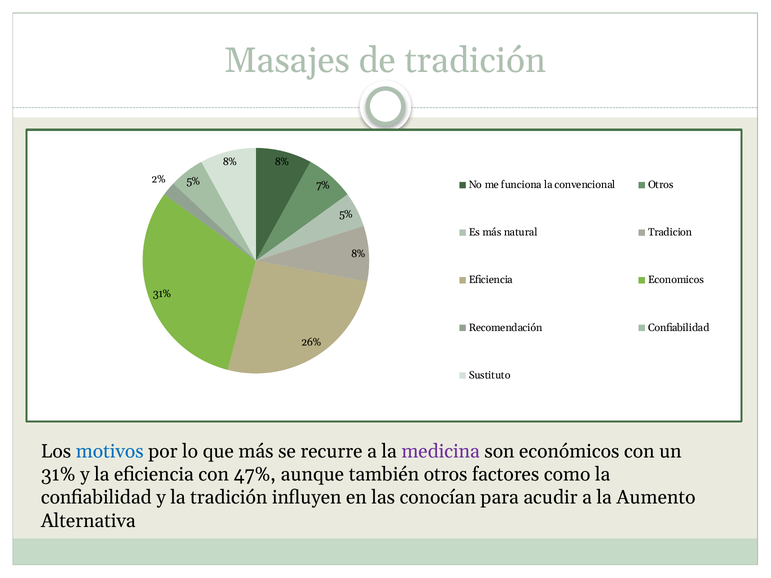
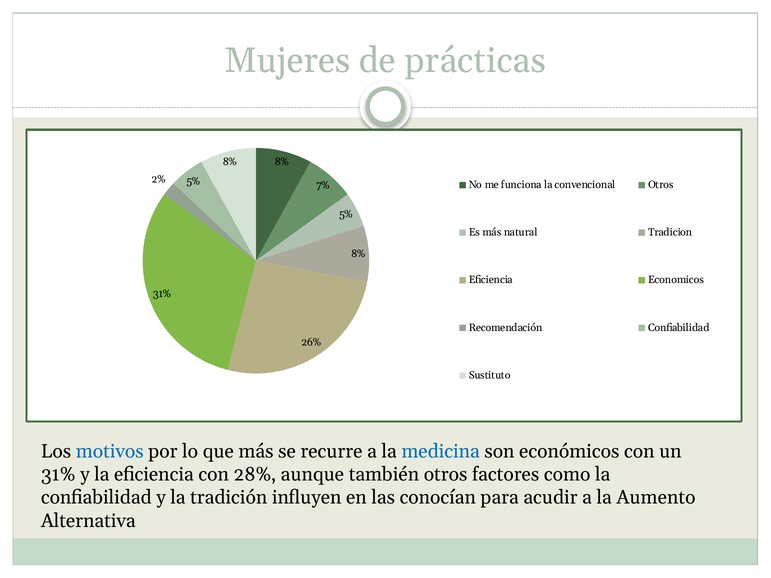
Masajes: Masajes -> Mujeres
de tradición: tradición -> prácticas
medicina colour: purple -> blue
47%: 47% -> 28%
